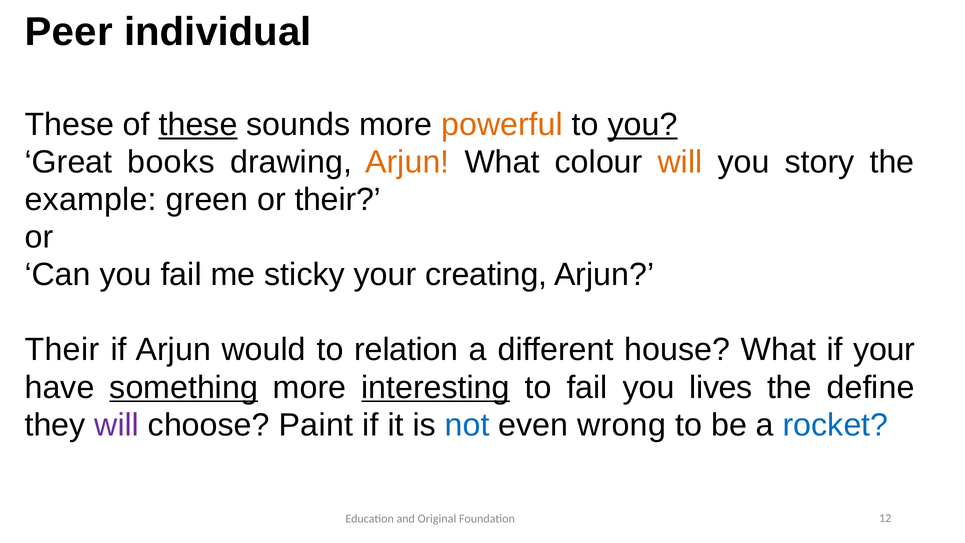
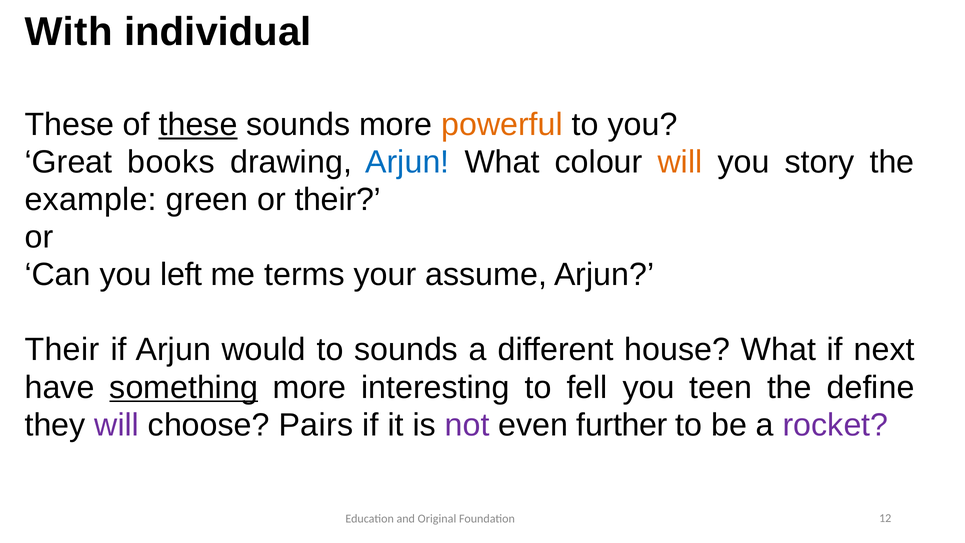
Peer: Peer -> With
you at (643, 125) underline: present -> none
Arjun at (407, 162) colour: orange -> blue
you fail: fail -> left
sticky: sticky -> terms
creating: creating -> assume
to relation: relation -> sounds
if your: your -> next
interesting underline: present -> none
to fail: fail -> fell
lives: lives -> teen
Paint: Paint -> Pairs
not colour: blue -> purple
wrong: wrong -> further
rocket colour: blue -> purple
